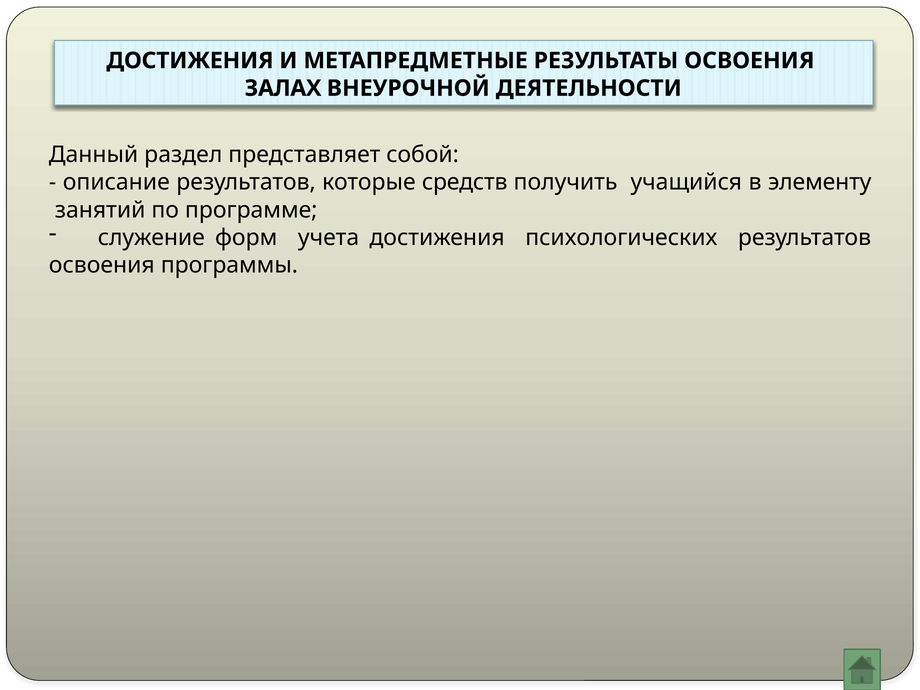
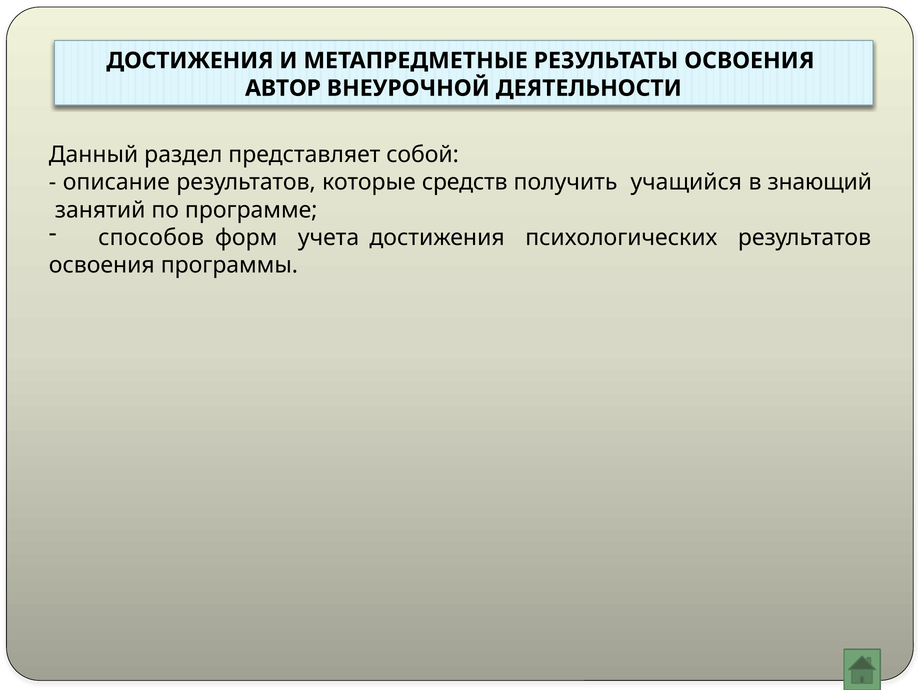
ЗАЛАХ: ЗАЛАХ -> АВТОР
элементу: элементу -> знающий
служение: служение -> способов
